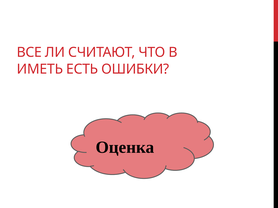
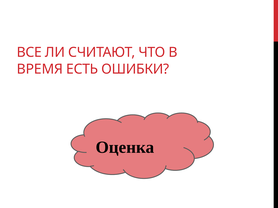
ИМЕТЬ: ИМЕТЬ -> ВРЕМЯ
